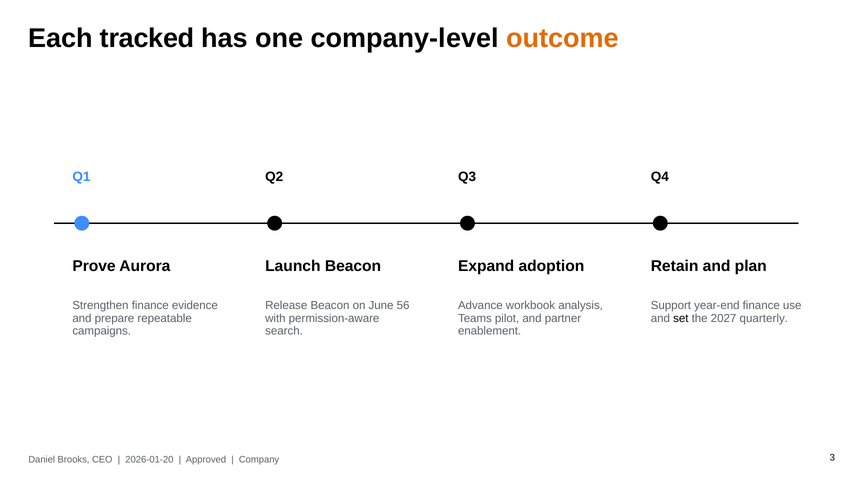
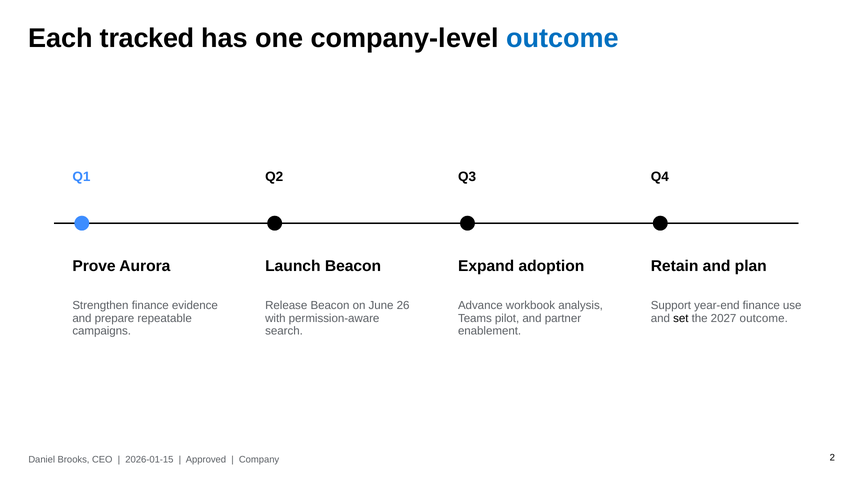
outcome at (562, 39) colour: orange -> blue
56: 56 -> 26
2027 quarterly: quarterly -> outcome
2026-01-20: 2026-01-20 -> 2026-01-15
3: 3 -> 2
